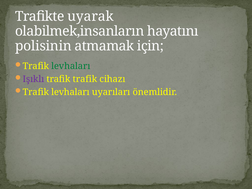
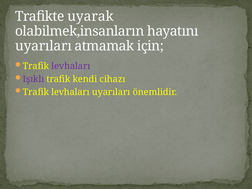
polisinin at (43, 46): polisinin -> uyarıları
levhaları at (71, 66) colour: green -> purple
trafik trafik: trafik -> kendi
